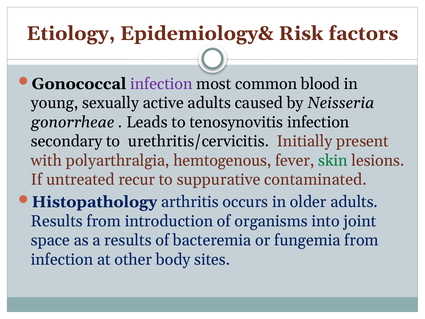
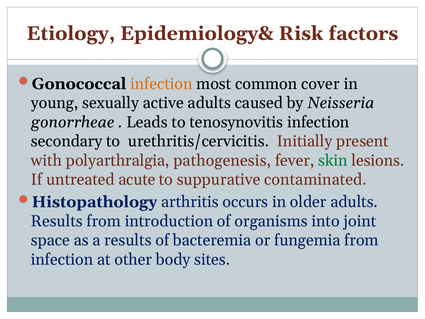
infection at (161, 84) colour: purple -> orange
blood: blood -> cover
hemtogenous: hemtogenous -> pathogenesis
recur: recur -> acute
